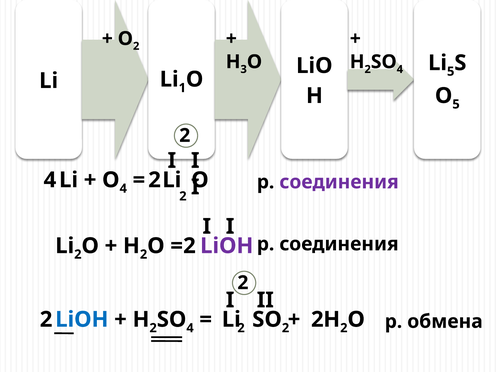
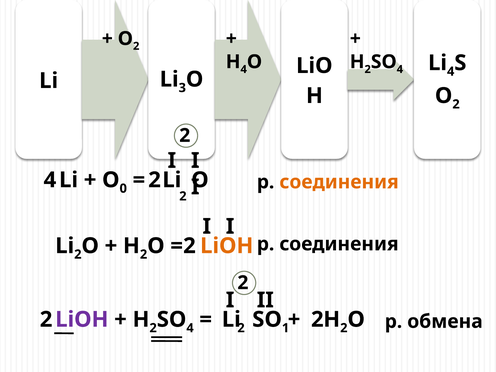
3 at (244, 69): 3 -> 4
Li 5: 5 -> 4
1: 1 -> 3
5 at (456, 104): 5 -> 2
O 4: 4 -> 0
соединения at (339, 182) colour: purple -> orange
LiOH at (227, 246) colour: purple -> orange
LiOH at (82, 319) colour: blue -> purple
2 at (286, 328): 2 -> 1
